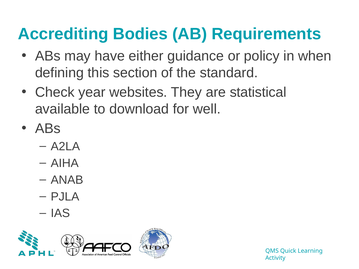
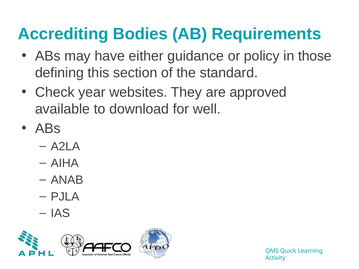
when: when -> those
statistical: statistical -> approved
